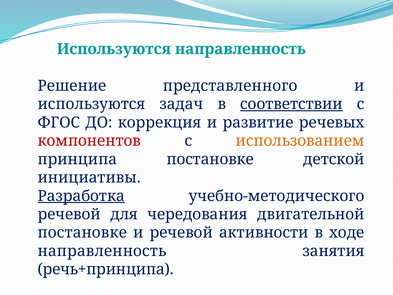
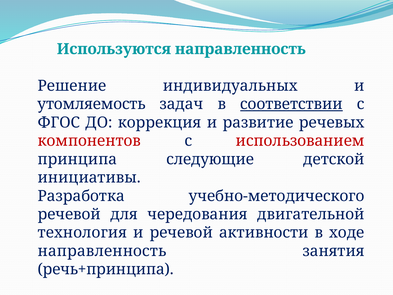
представленного: представленного -> индивидуальных
используются at (91, 104): используются -> утомляемость
использованием colour: orange -> red
принципа постановке: постановке -> следующие
Разработка underline: present -> none
постановке at (82, 233): постановке -> технология
